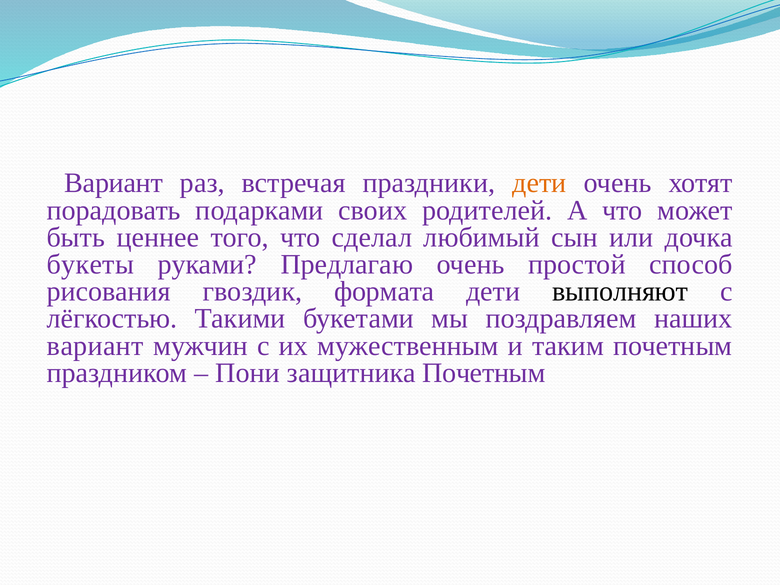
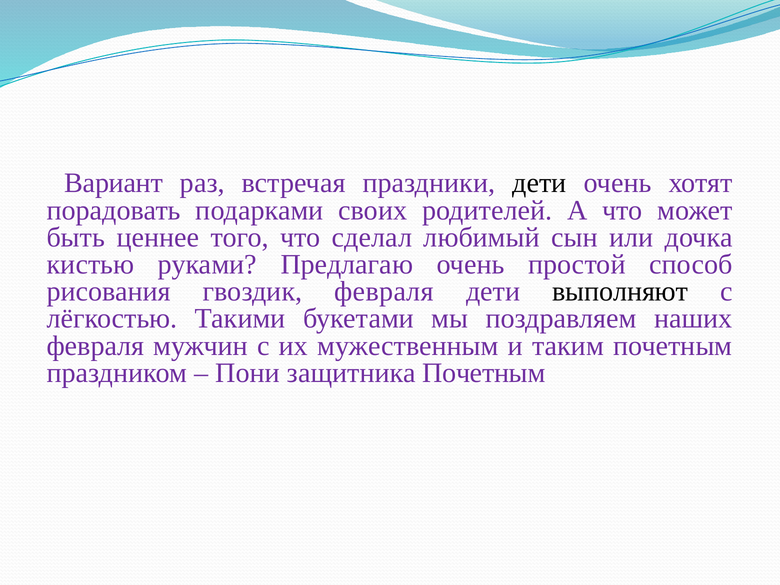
дети at (539, 183) colour: orange -> black
букеты: букеты -> кистью
гвоздик формата: формата -> февраля
вариант at (95, 346): вариант -> февраля
